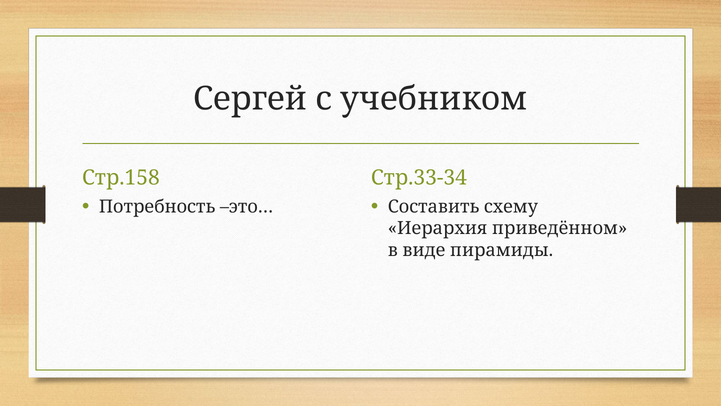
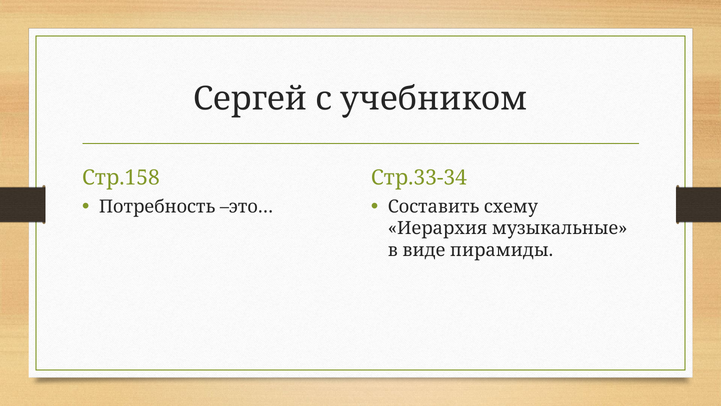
приведённом: приведённом -> музыкальные
